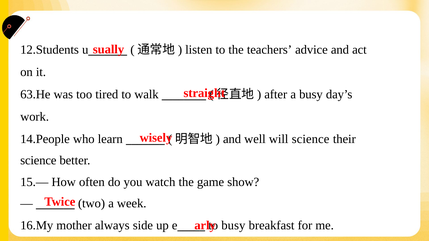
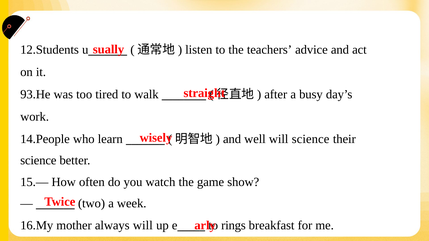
63.He: 63.He -> 93.He
always side: side -> will
busy at (233, 226): busy -> rings
